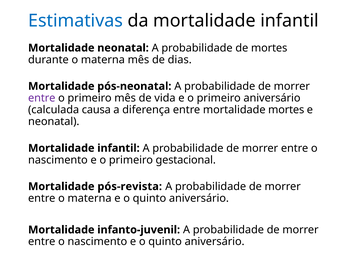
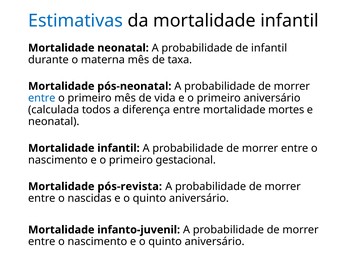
de mortes: mortes -> infantil
dias: dias -> taxa
entre at (42, 98) colour: purple -> blue
causa: causa -> todos
entre o materna: materna -> nascidas
